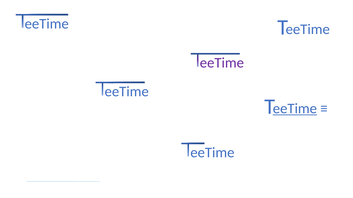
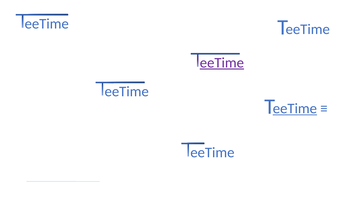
eeTime at (222, 63) underline: none -> present
